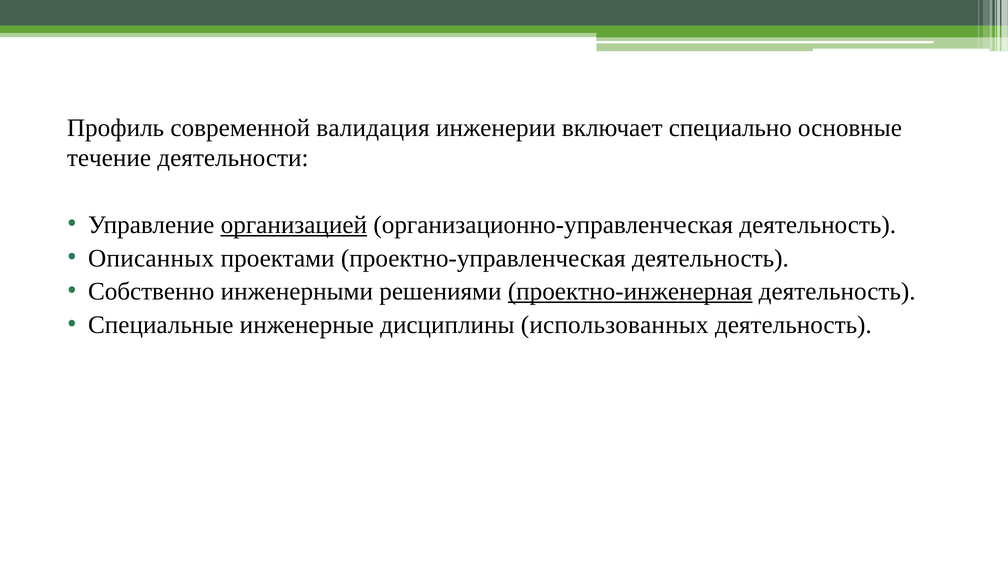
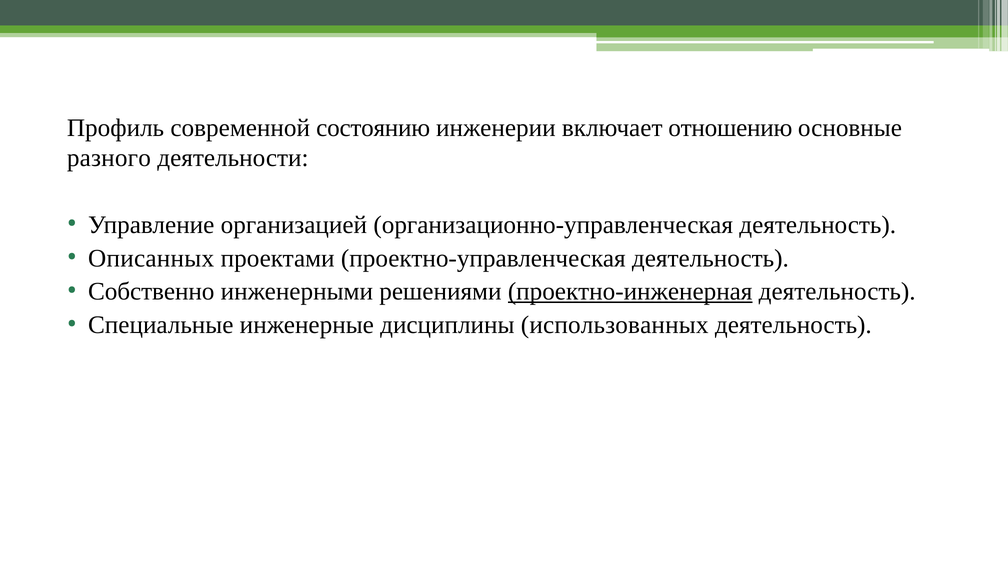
валидация: валидация -> состоянию
специально: специально -> отношению
течение: течение -> разного
организацией underline: present -> none
